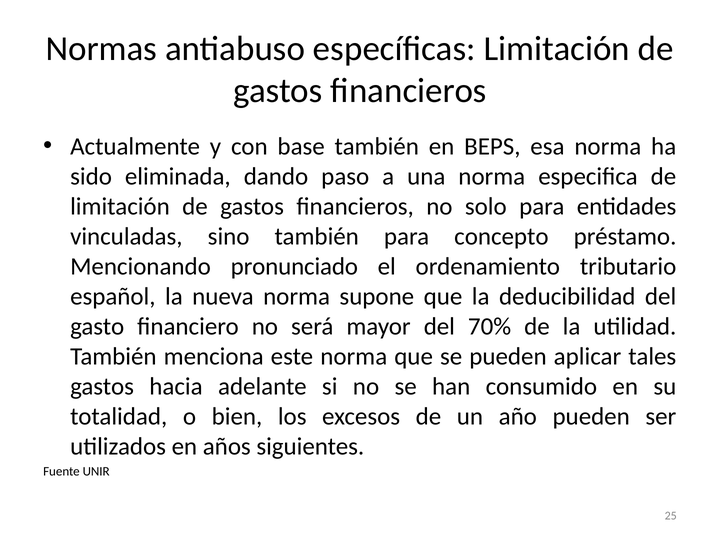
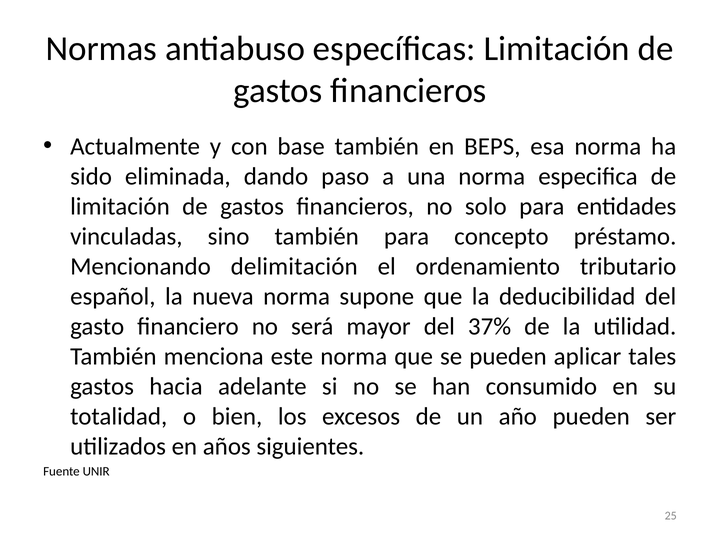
pronunciado: pronunciado -> delimitación
70%: 70% -> 37%
